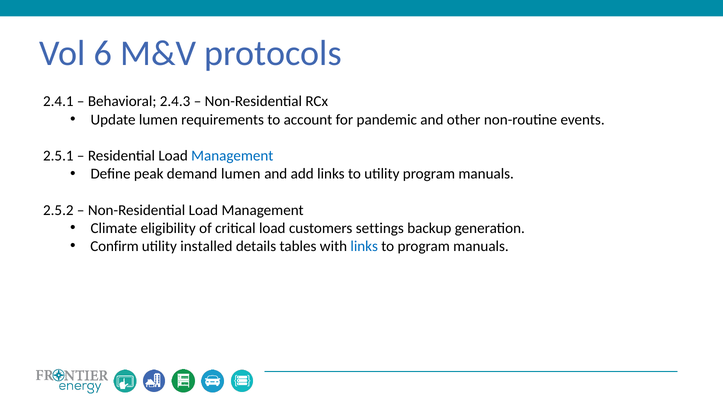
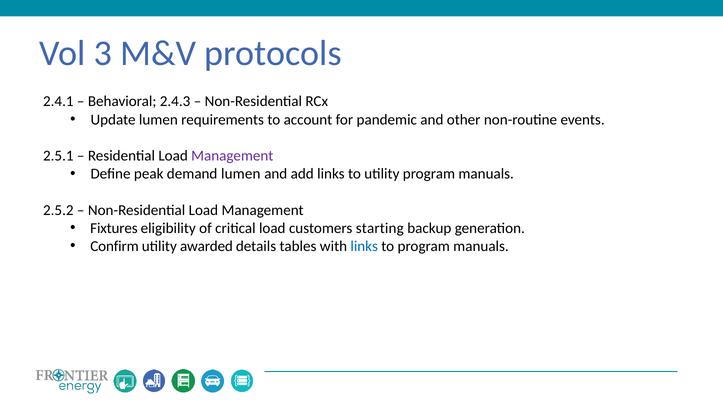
6: 6 -> 3
Management at (232, 156) colour: blue -> purple
Climate: Climate -> Fixtures
settings: settings -> starting
installed: installed -> awarded
